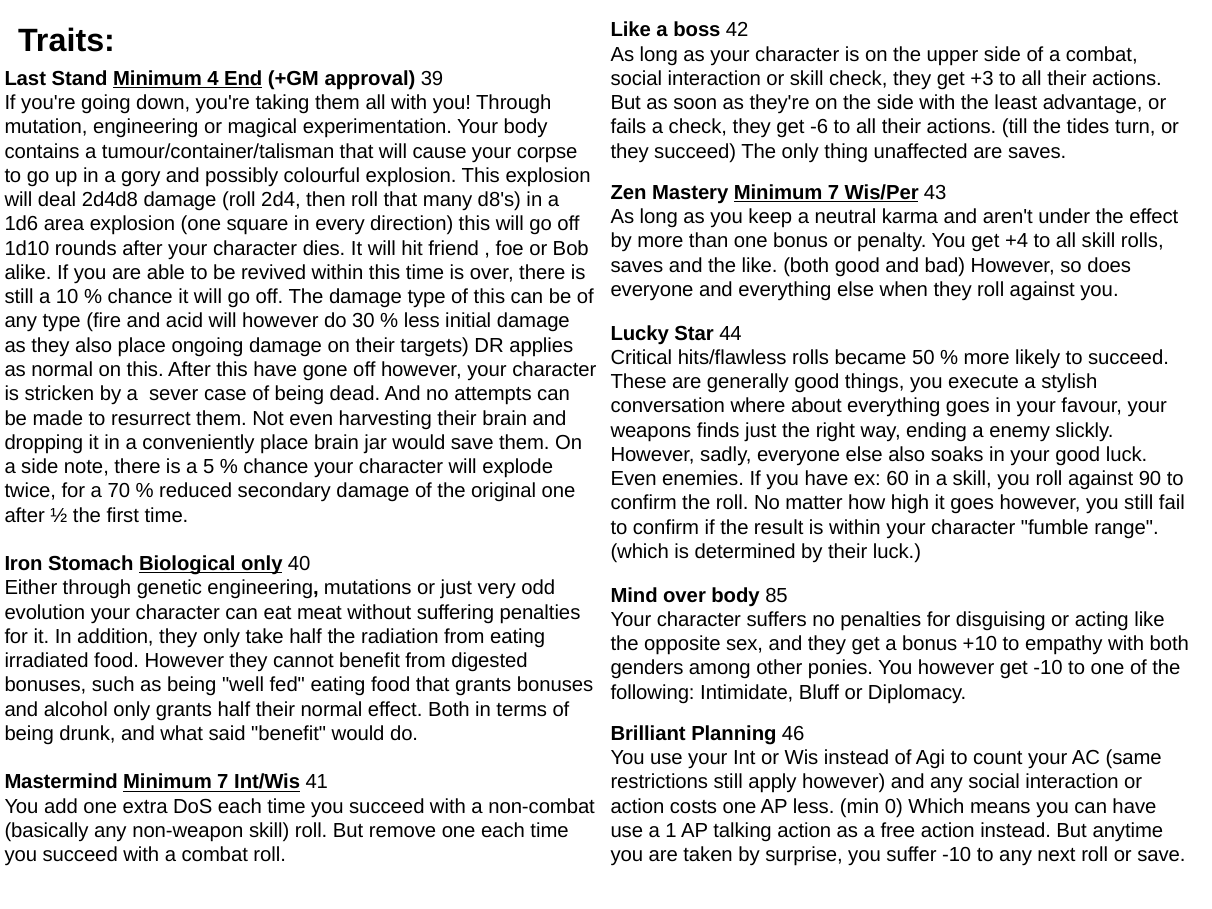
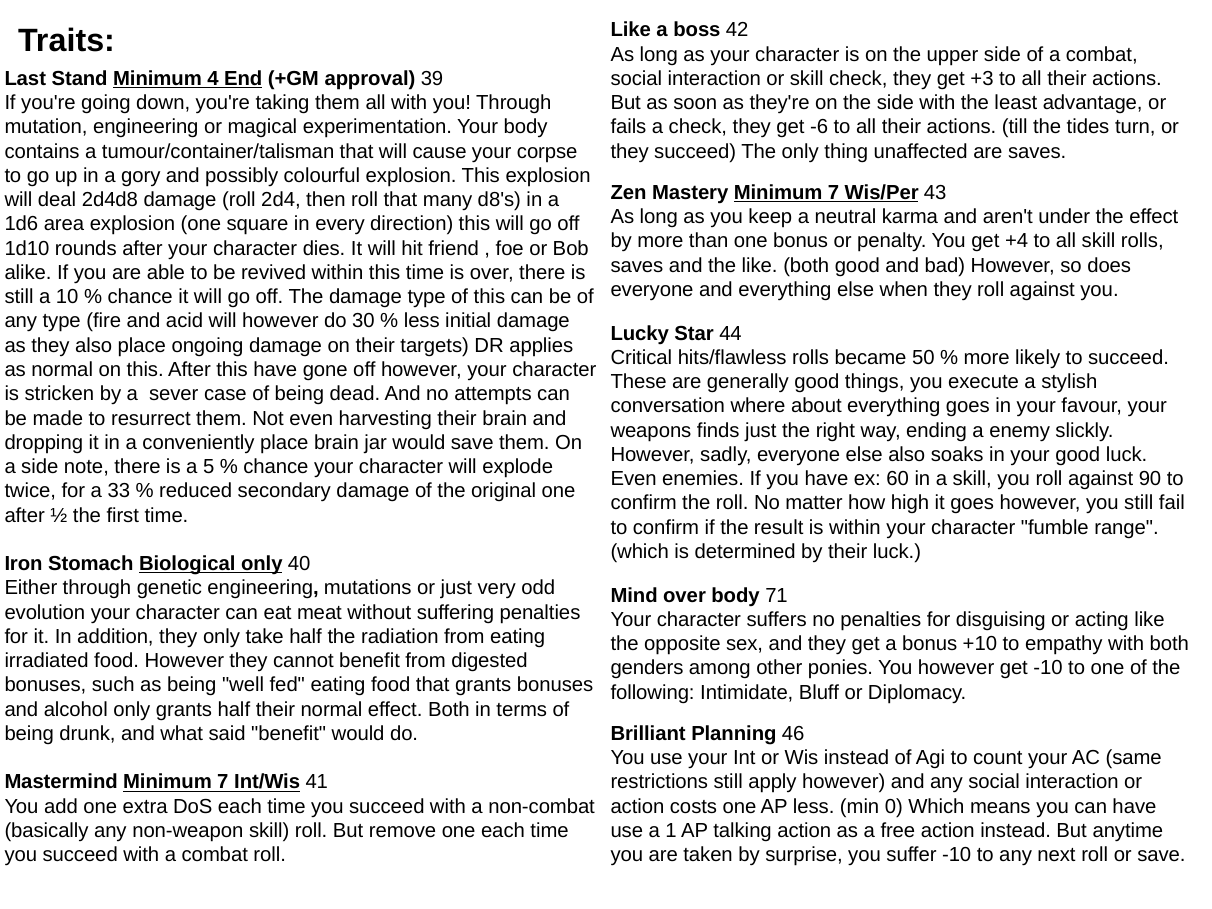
70: 70 -> 33
85: 85 -> 71
